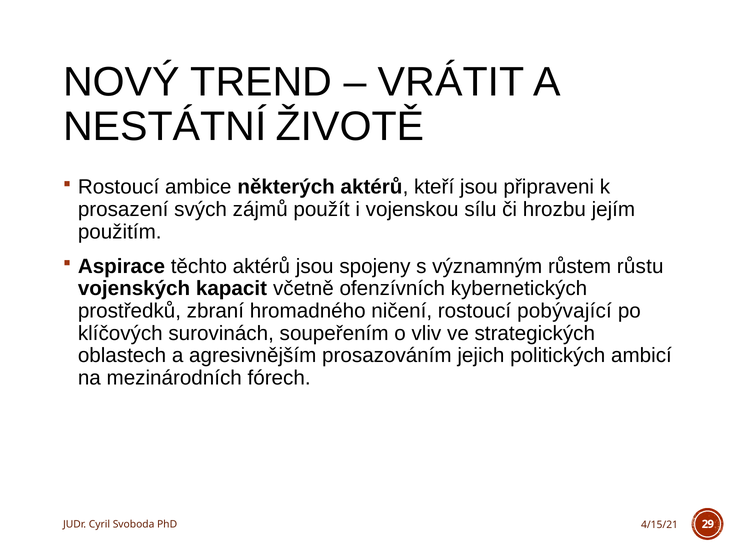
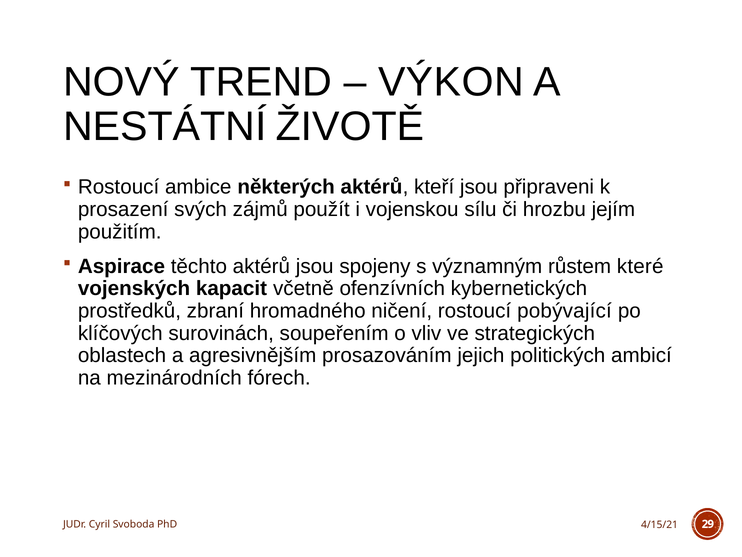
VRÁTIT: VRÁTIT -> VÝKON
růstu: růstu -> které
